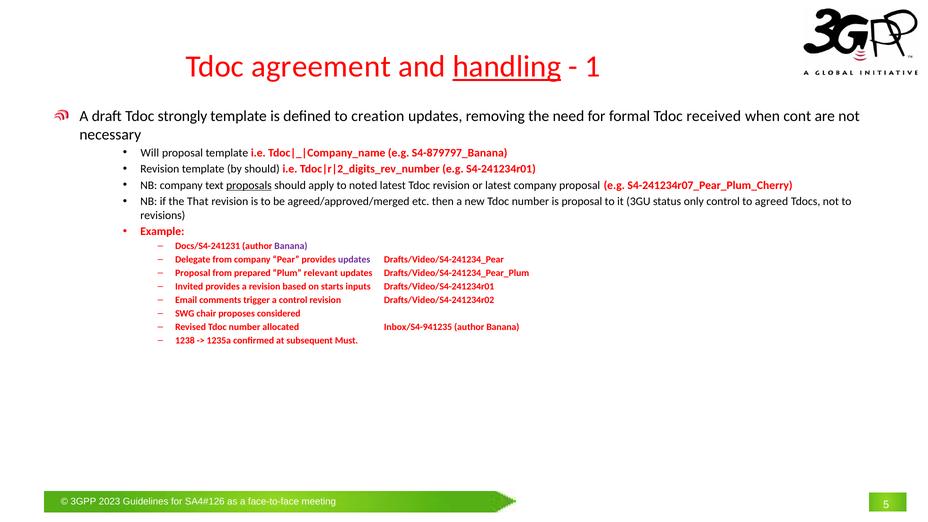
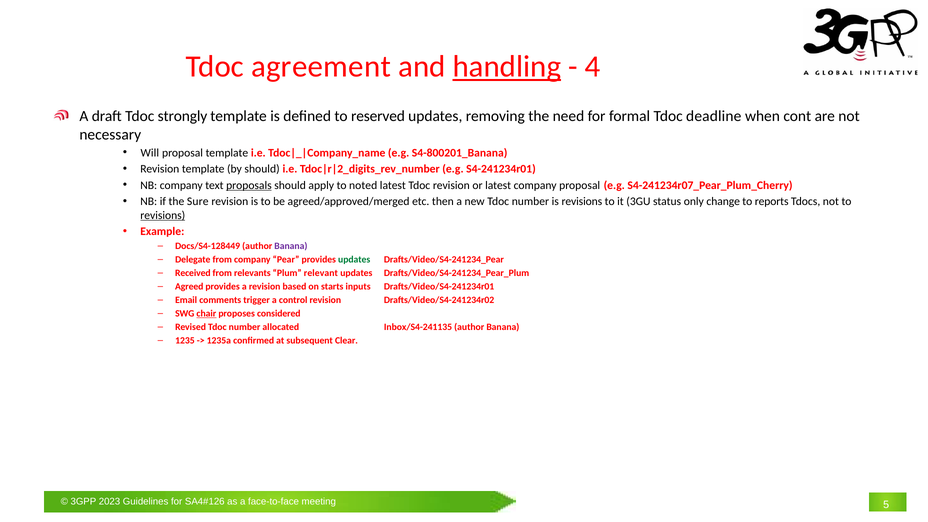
1: 1 -> 4
creation: creation -> reserved
received: received -> deadline
S4-879797_Banana: S4-879797_Banana -> S4-800201_Banana
That: That -> Sure
is proposal: proposal -> revisions
only control: control -> change
agreed: agreed -> reports
revisions at (163, 215) underline: none -> present
Docs/S4-241231: Docs/S4-241231 -> Docs/S4-128449
updates at (354, 260) colour: purple -> green
Proposal at (193, 273): Proposal -> Received
prepared: prepared -> relevants
Invited: Invited -> Agreed
chair underline: none -> present
Inbox/S4-941235: Inbox/S4-941235 -> Inbox/S4-241135
1238: 1238 -> 1235
Must: Must -> Clear
